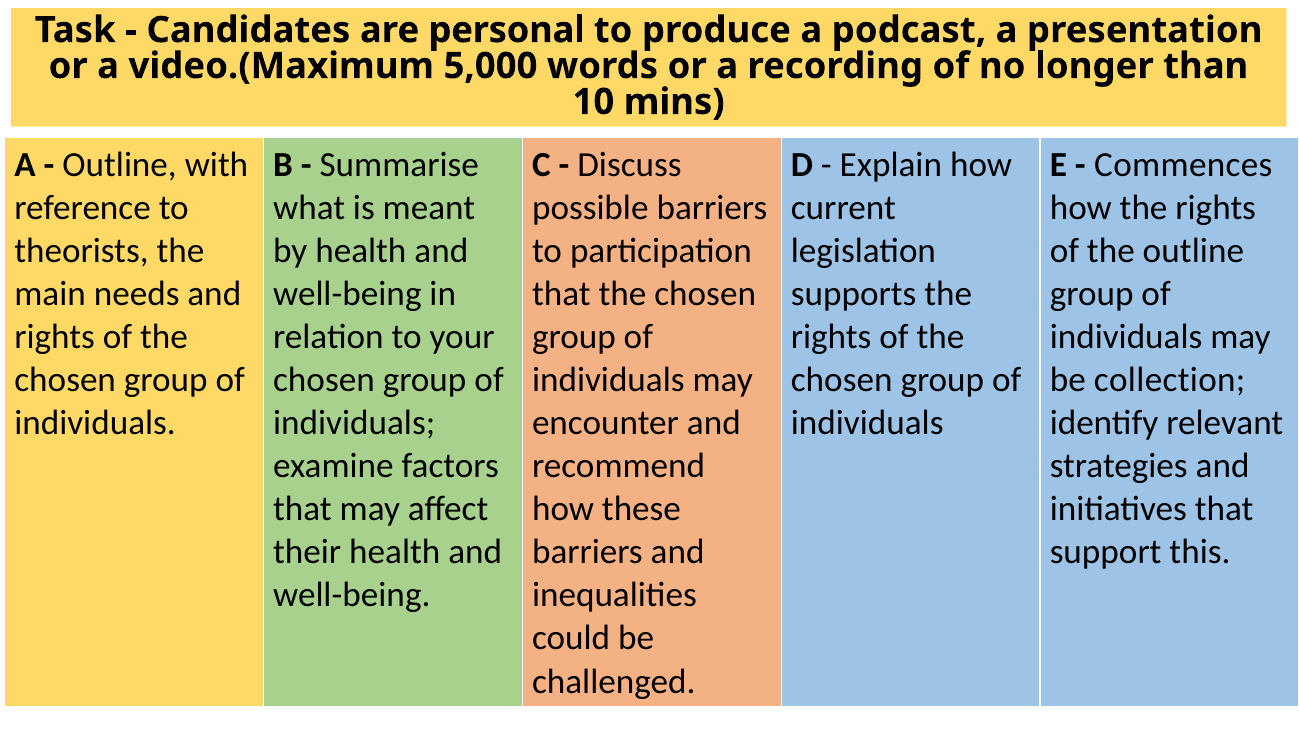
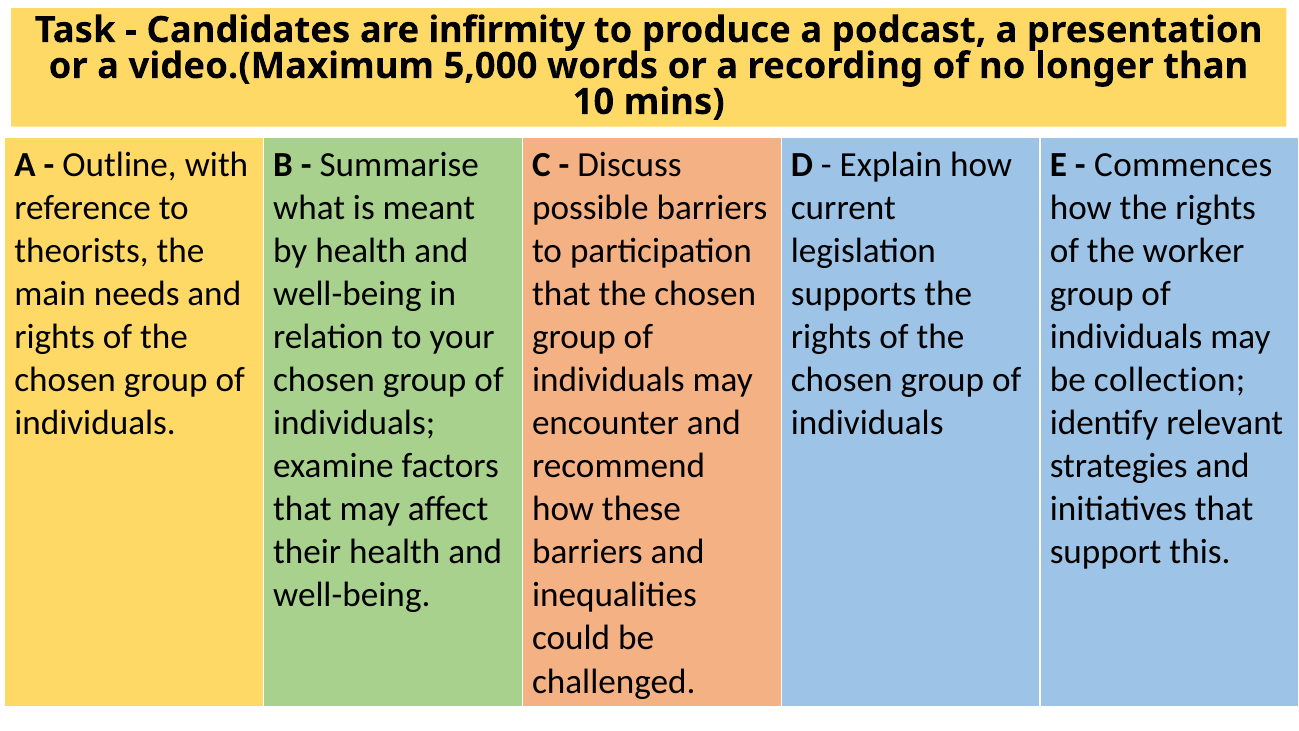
personal: personal -> infirmity
the outline: outline -> worker
